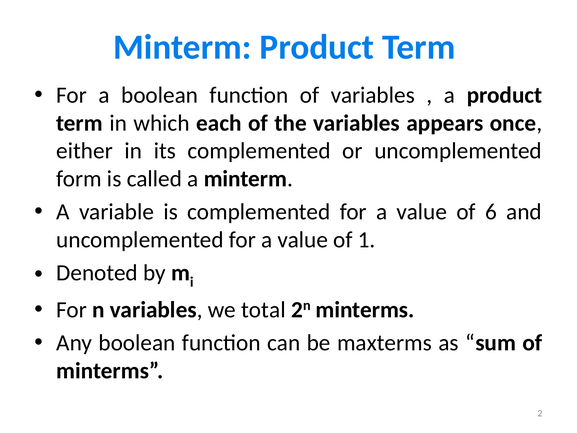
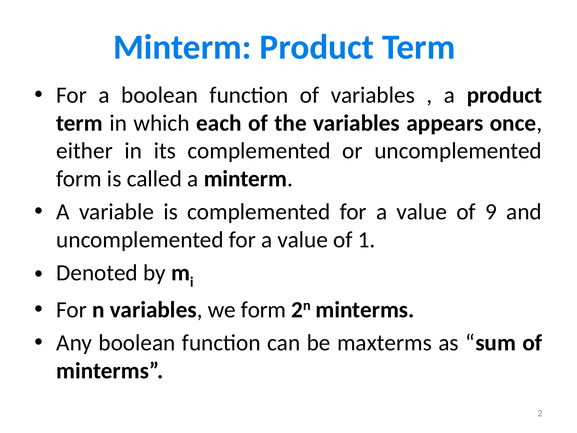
6: 6 -> 9
we total: total -> form
